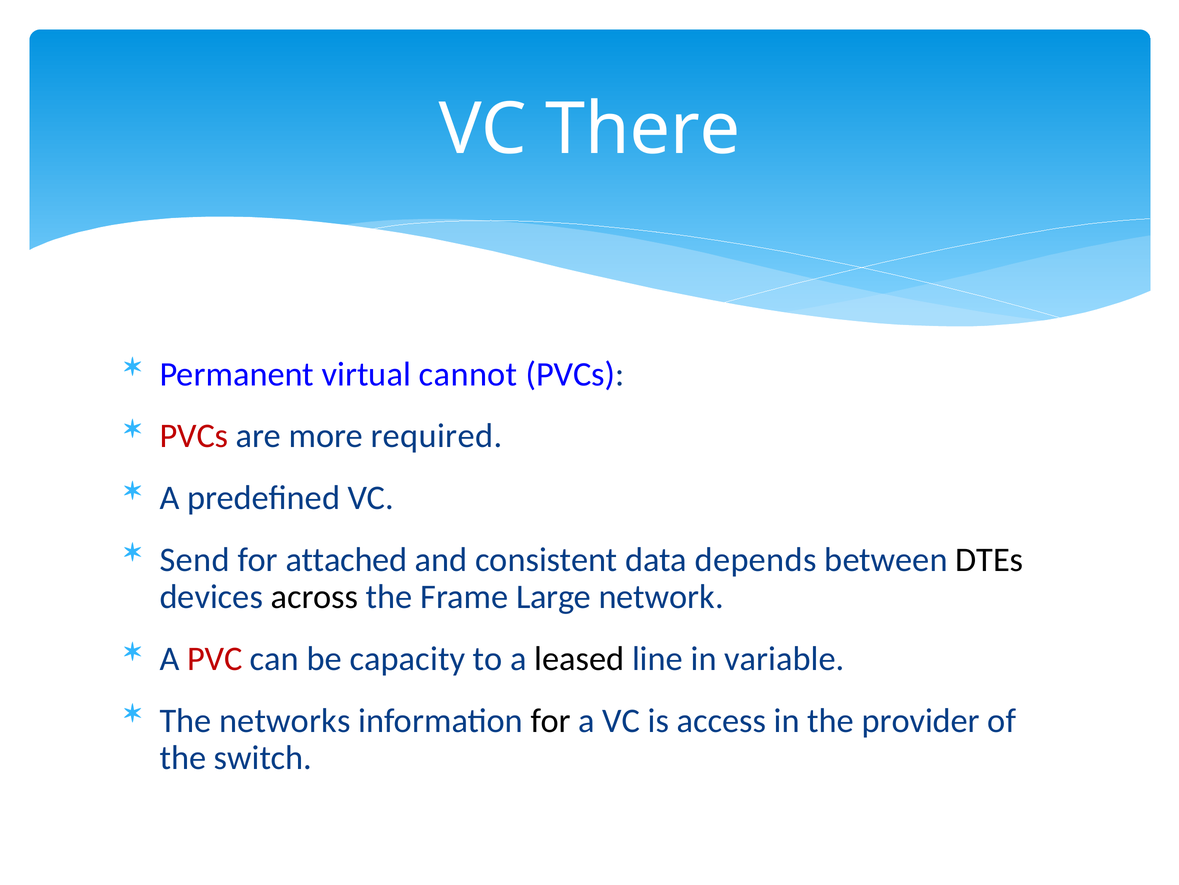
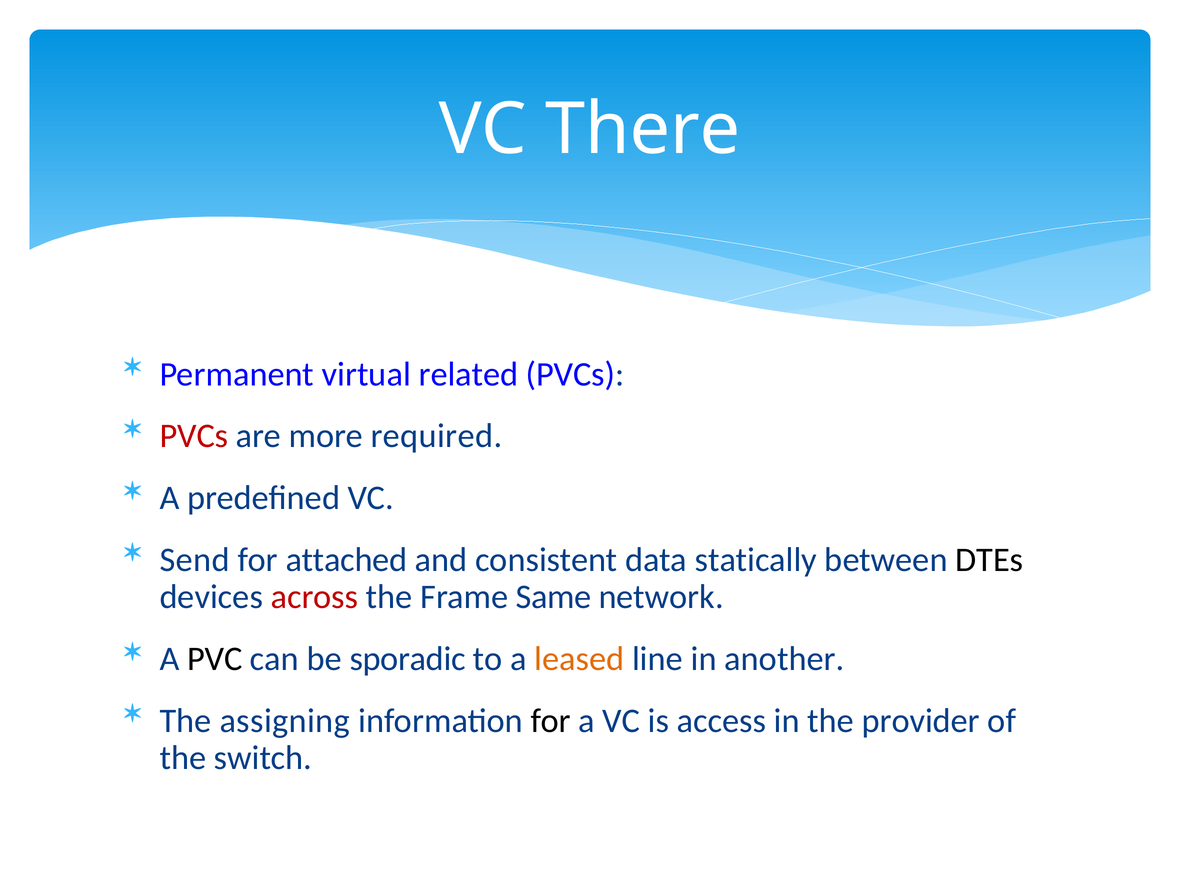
cannot: cannot -> related
depends: depends -> statically
across colour: black -> red
Large: Large -> Same
PVC colour: red -> black
capacity: capacity -> sporadic
leased colour: black -> orange
variable: variable -> another
networks: networks -> assigning
